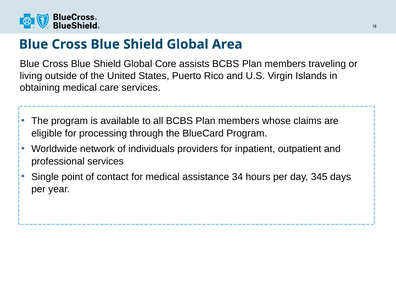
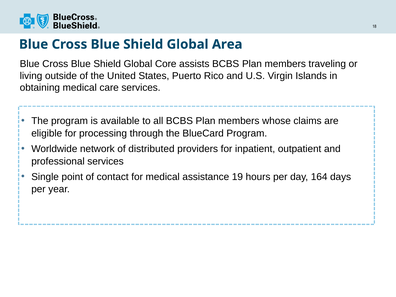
individuals: individuals -> distributed
34: 34 -> 19
345: 345 -> 164
